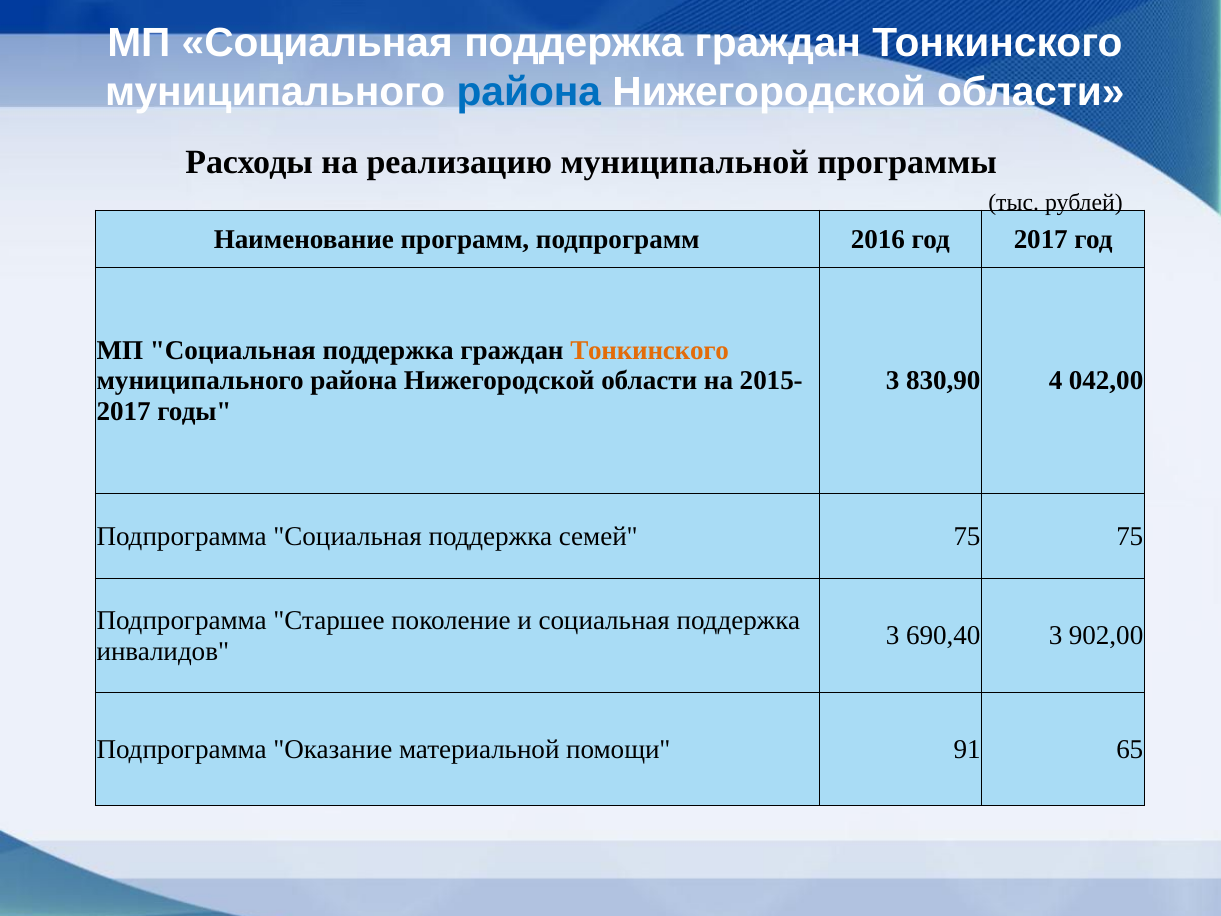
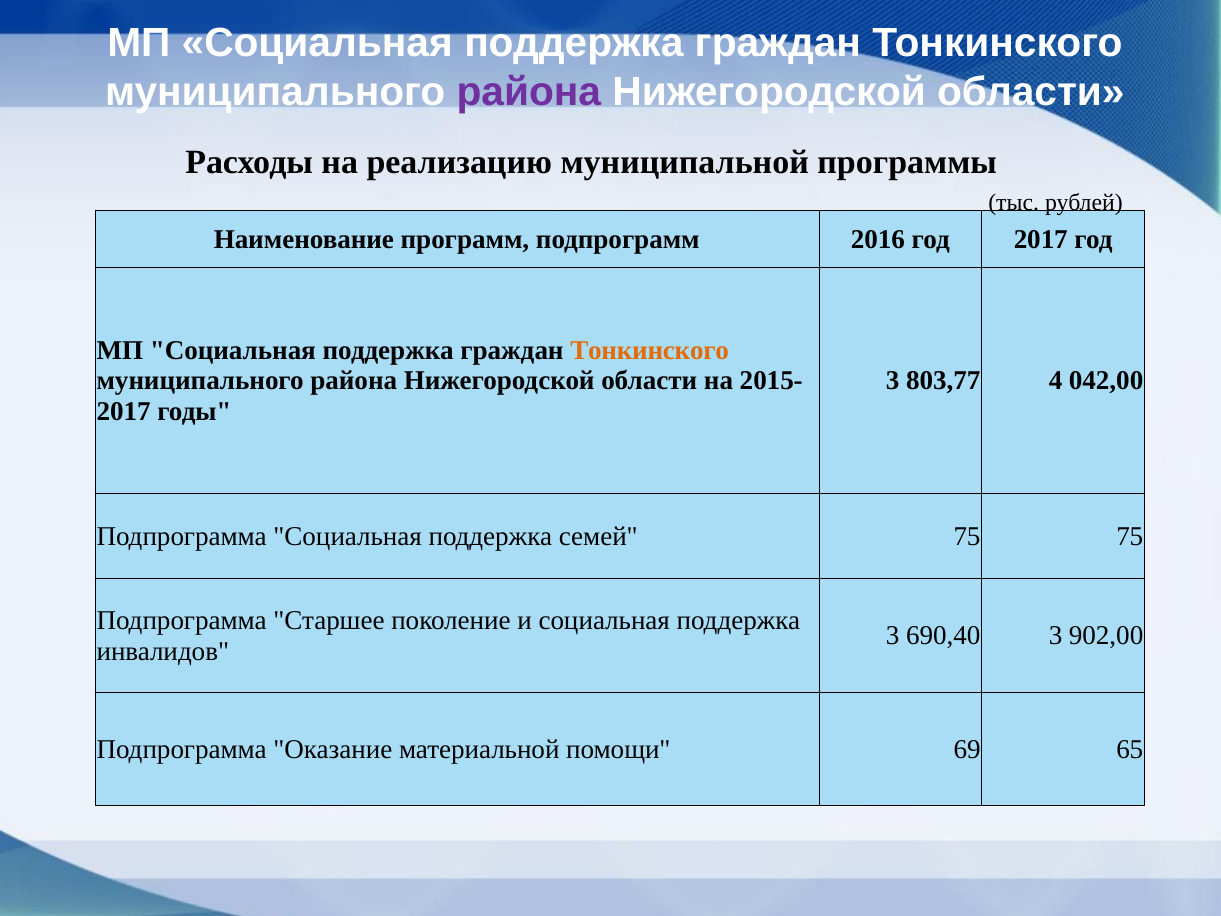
района at (529, 92) colour: blue -> purple
830,90: 830,90 -> 803,77
91: 91 -> 69
